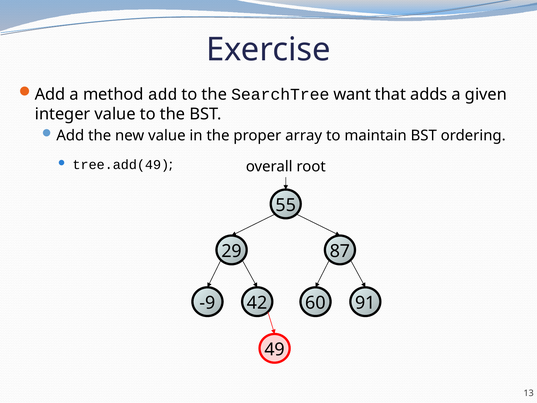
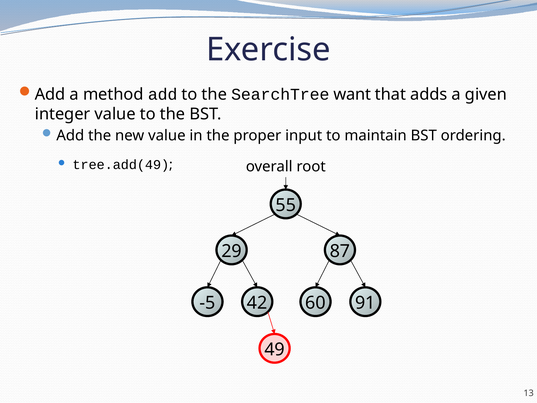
array: array -> input
-9: -9 -> -5
